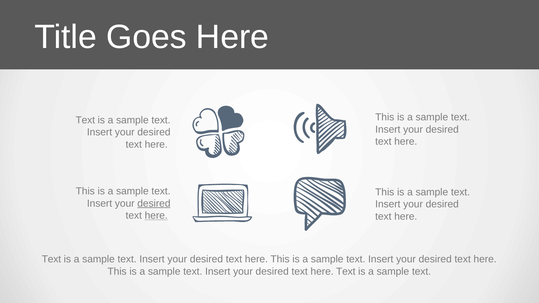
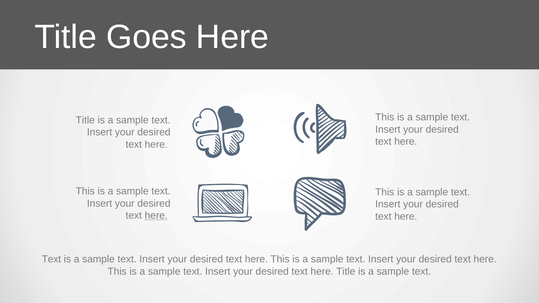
Text at (85, 120): Text -> Title
desired at (154, 203) underline: present -> none
Text at (346, 272): Text -> Title
